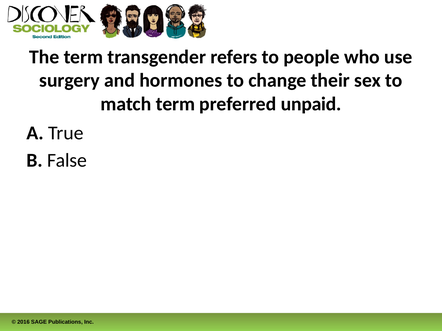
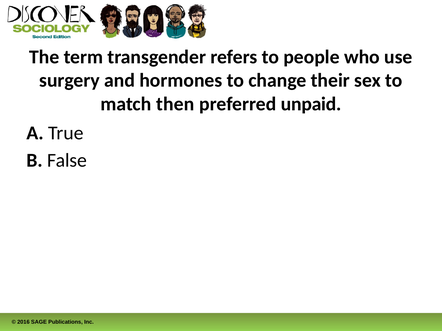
match term: term -> then
